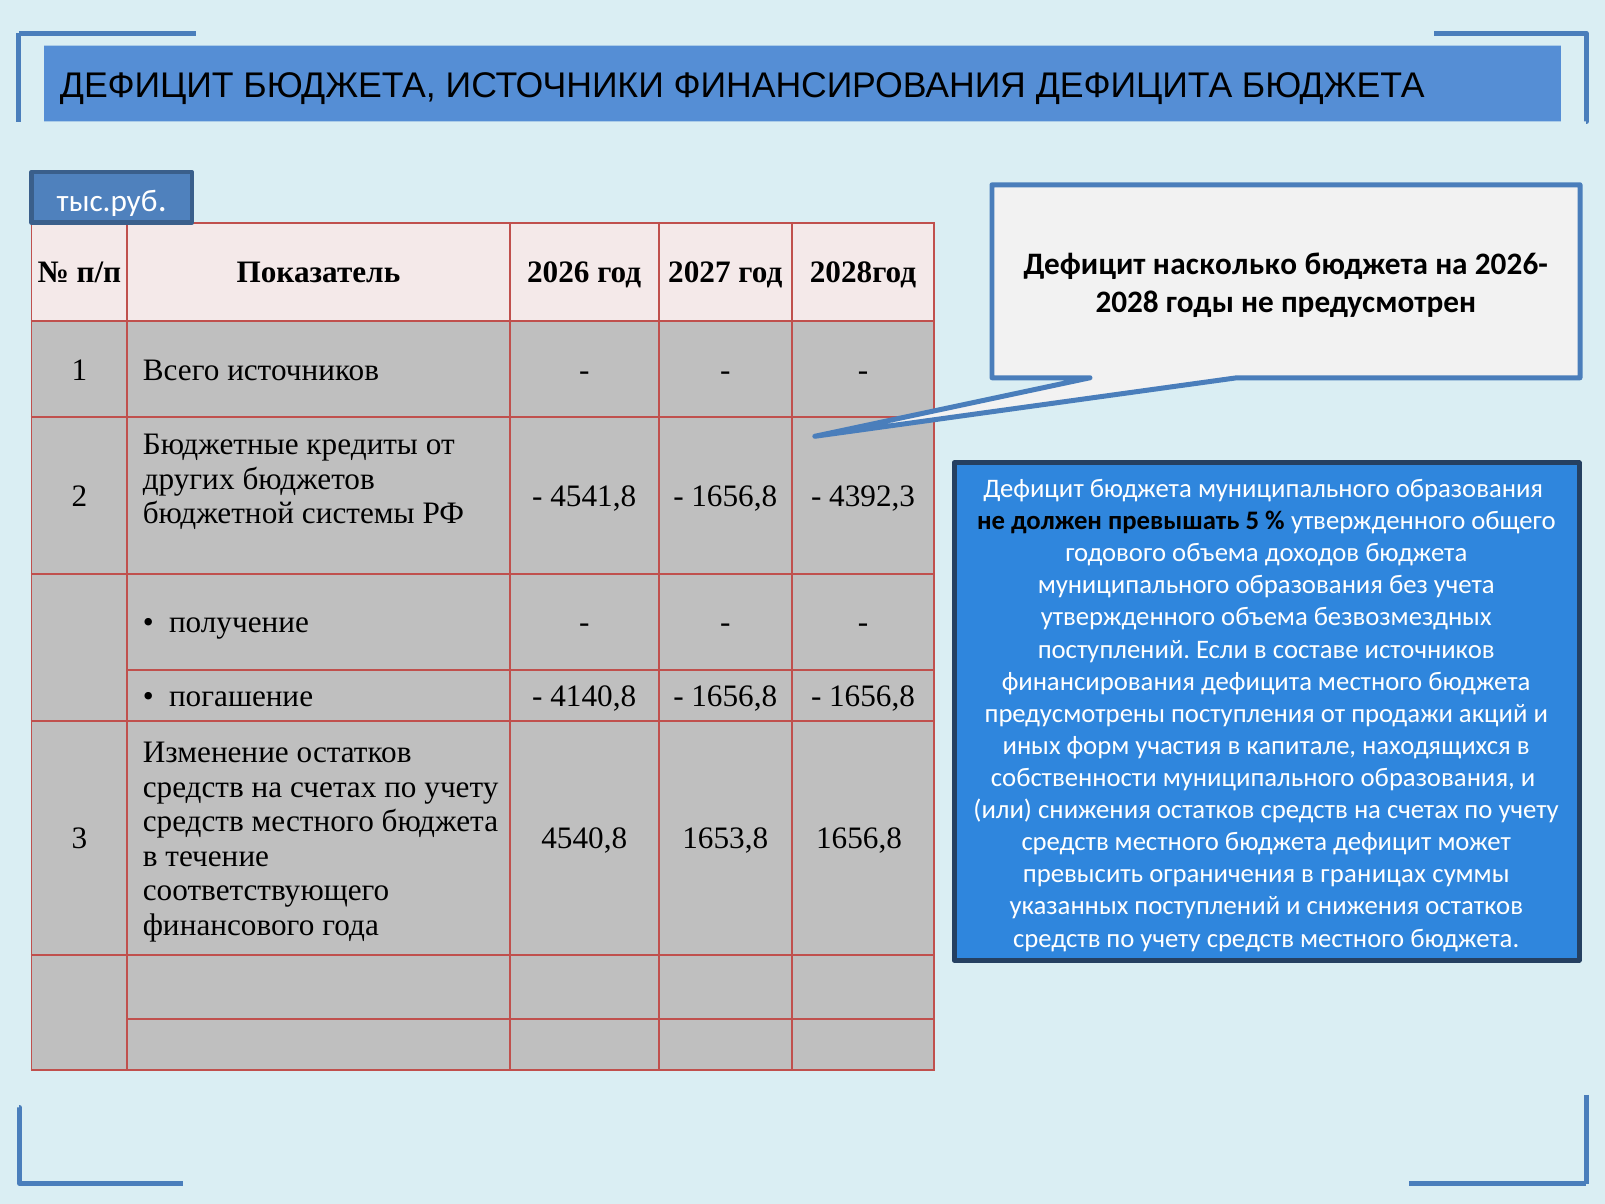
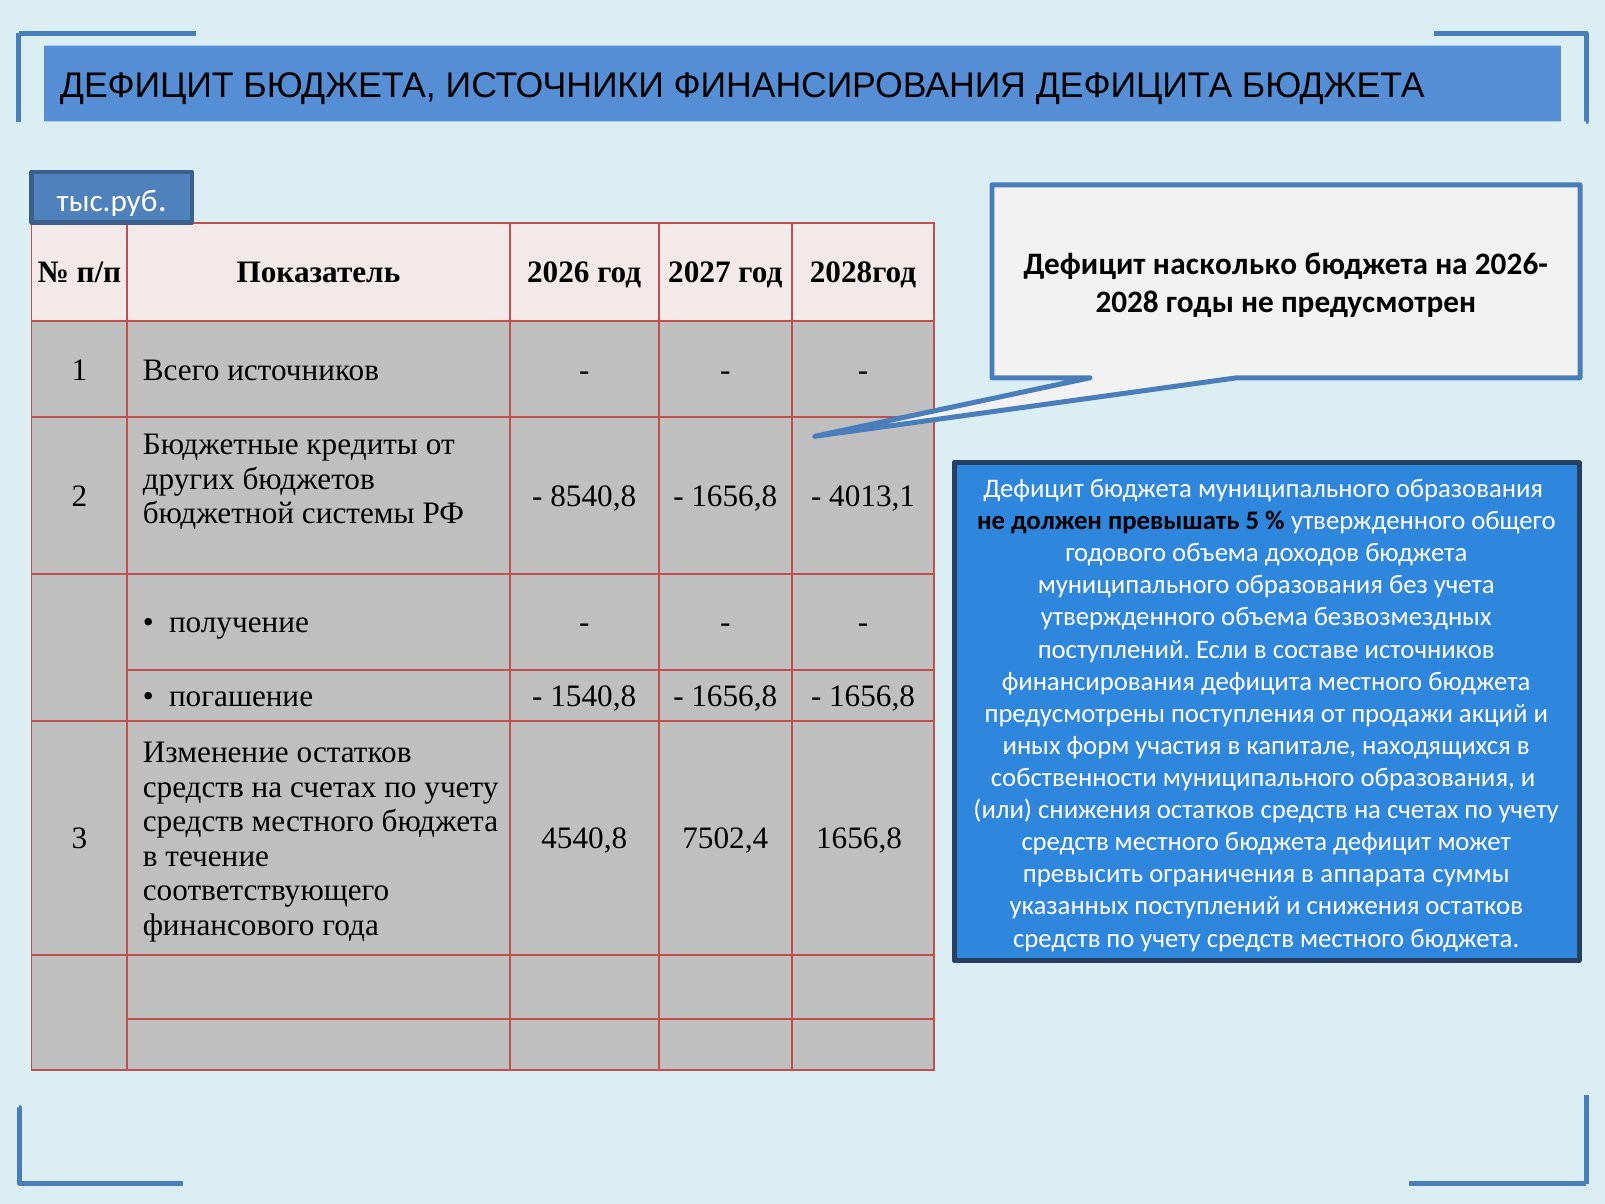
4541,8: 4541,8 -> 8540,8
4392,3: 4392,3 -> 4013,1
4140,8: 4140,8 -> 1540,8
1653,8: 1653,8 -> 7502,4
границах: границах -> аппарата
